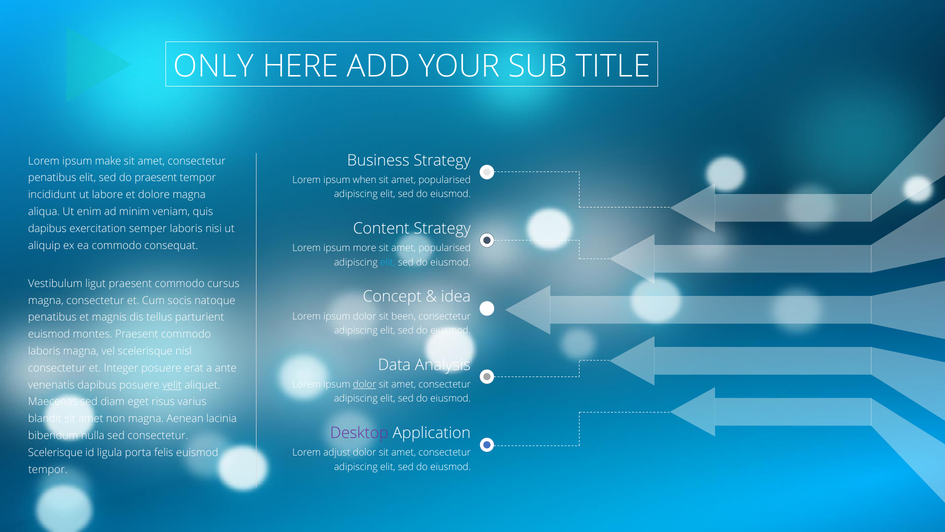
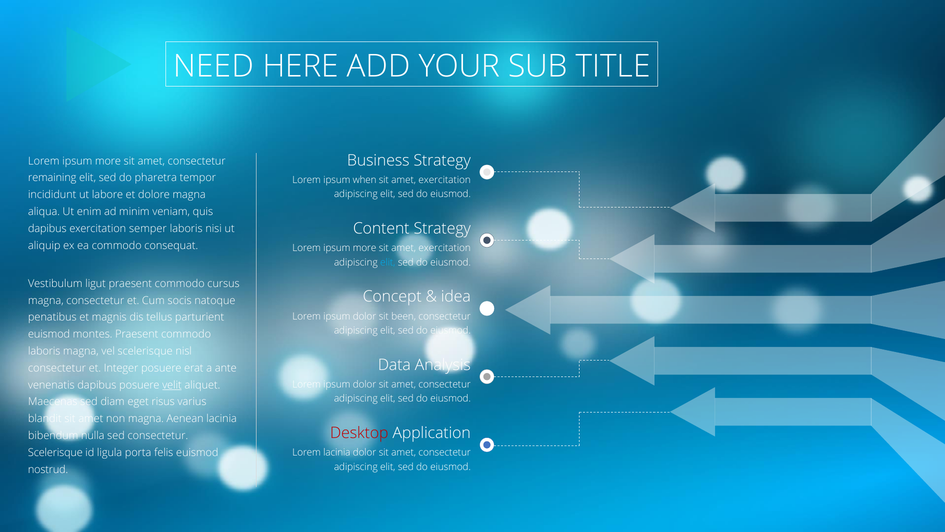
ONLY: ONLY -> NEED
make at (108, 161): make -> more
penatibus at (52, 178): penatibus -> remaining
do praesent: praesent -> pharetra
popularised at (445, 180): popularised -> exercitation
popularised at (445, 248): popularised -> exercitation
dolor at (364, 384) underline: present -> none
Desktop colour: purple -> red
Lorem adjust: adjust -> lacinia
tempor at (48, 469): tempor -> nostrud
